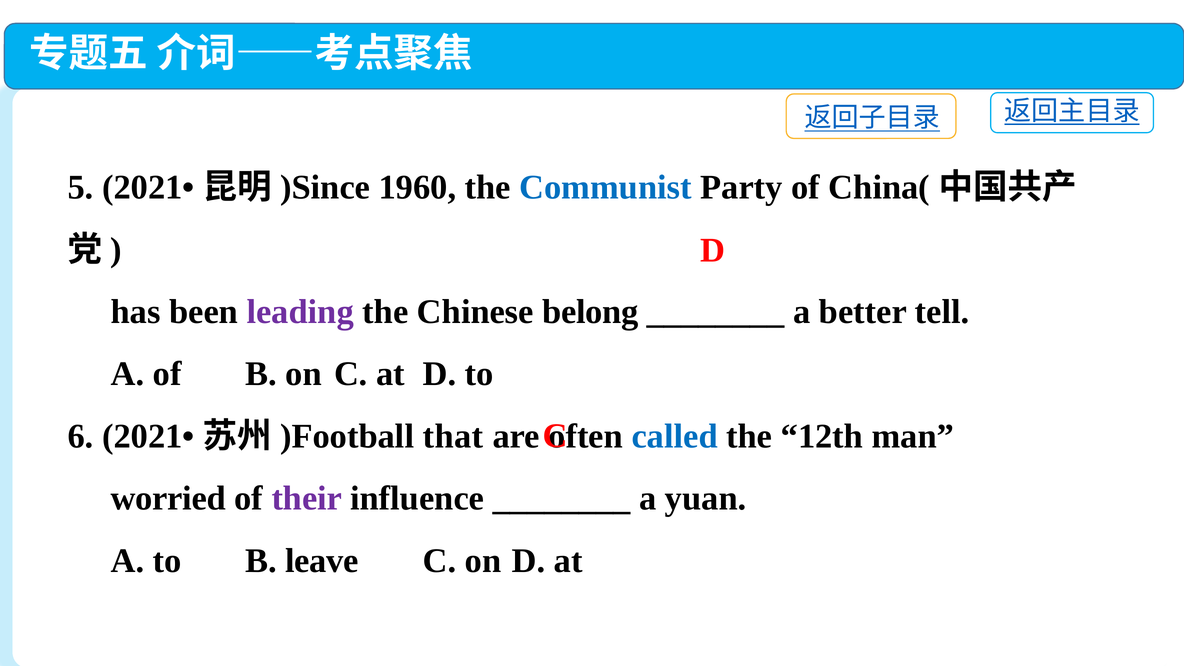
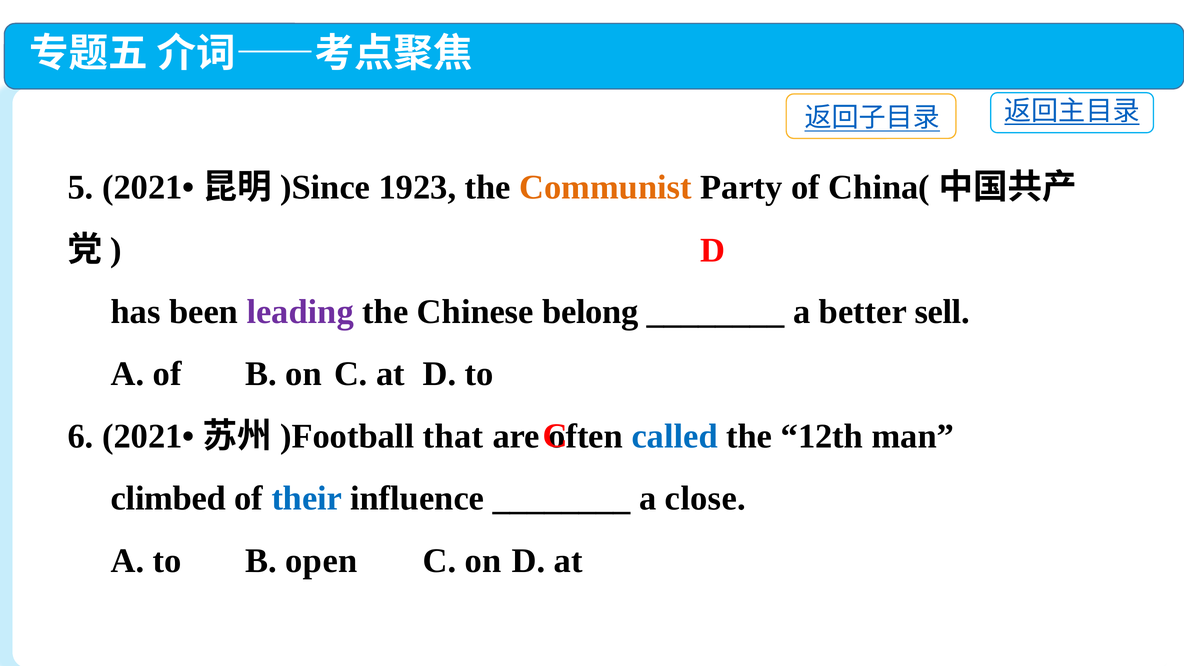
1960: 1960 -> 1923
Communist colour: blue -> orange
tell: tell -> sell
worried: worried -> climbed
their colour: purple -> blue
yuan: yuan -> close
leave: leave -> open
